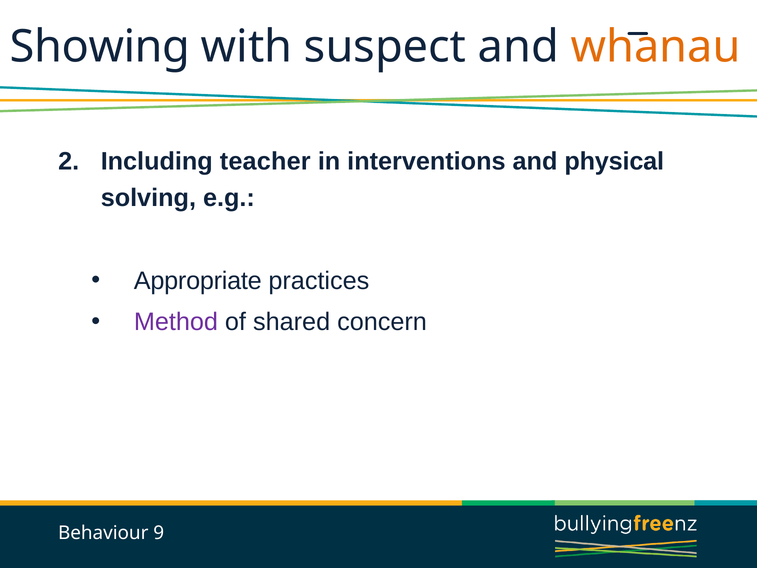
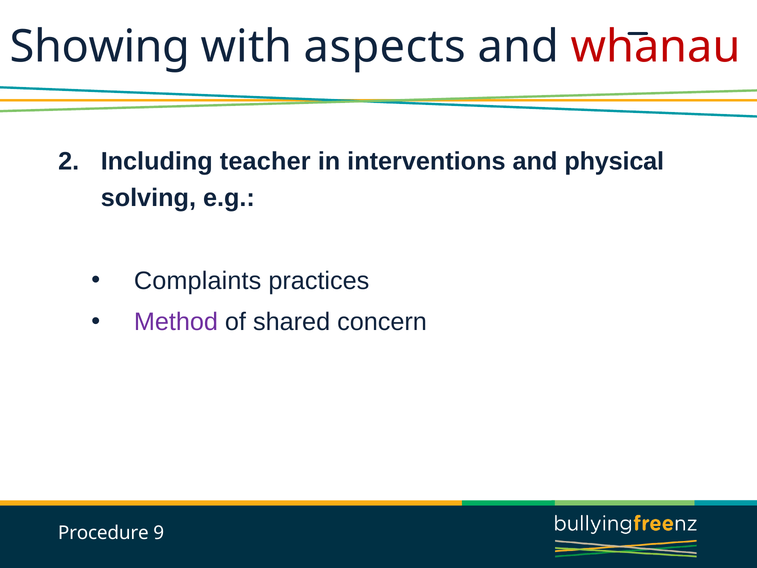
suspect: suspect -> aspects
whanau colour: orange -> red
Appropriate: Appropriate -> Complaints
Behaviour: Behaviour -> Procedure
